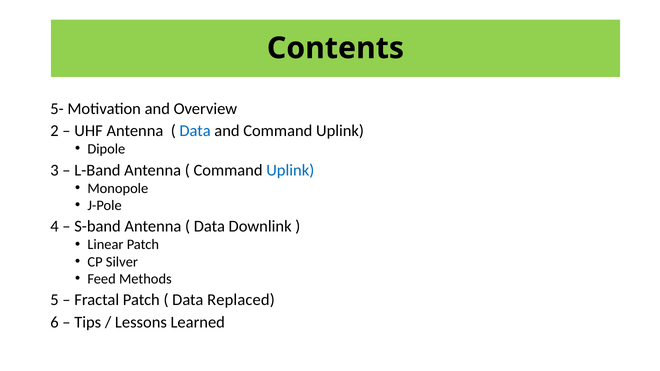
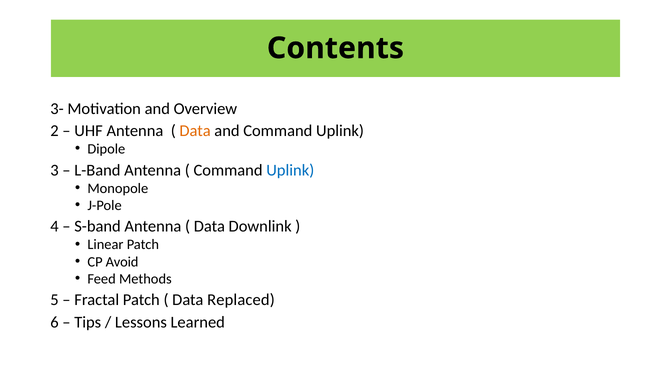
5-: 5- -> 3-
Data at (195, 131) colour: blue -> orange
Silver: Silver -> Avoid
